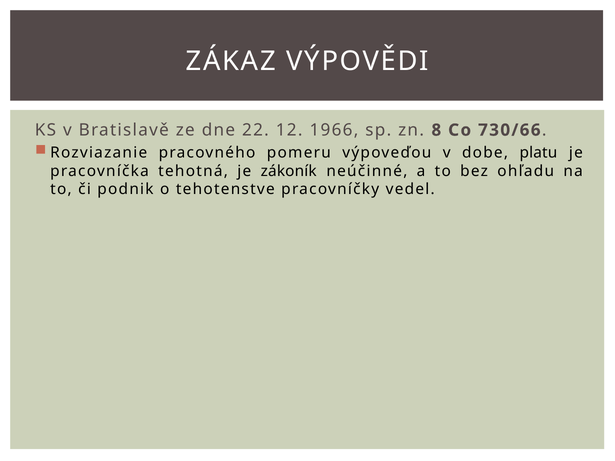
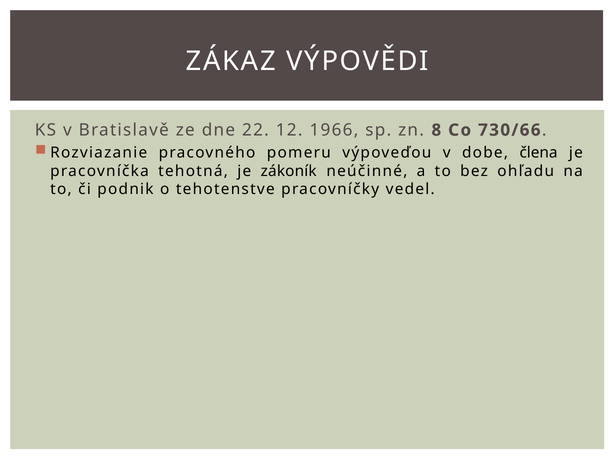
platu: platu -> člena
